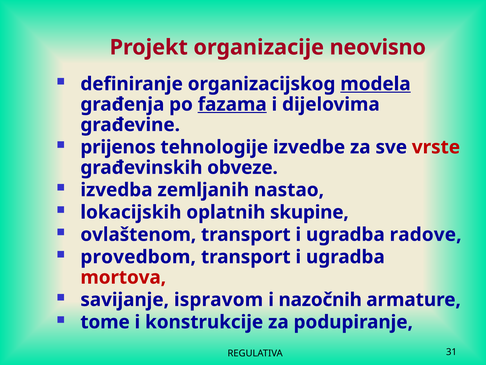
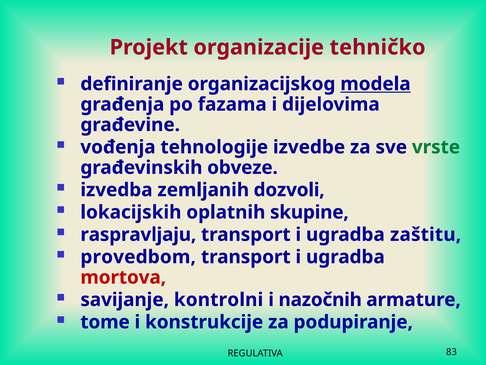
neovisno: neovisno -> tehničko
fazama underline: present -> none
prijenos: prijenos -> vođenja
vrste colour: red -> green
nastao: nastao -> dozvoli
ovlaštenom: ovlaštenom -> raspravljaju
radove: radove -> zaštitu
ispravom: ispravom -> kontrolni
31: 31 -> 83
